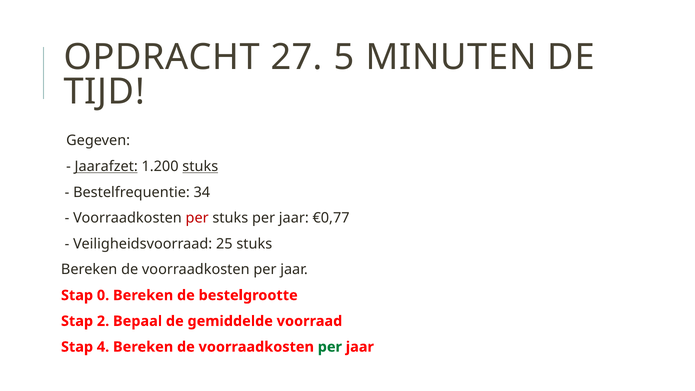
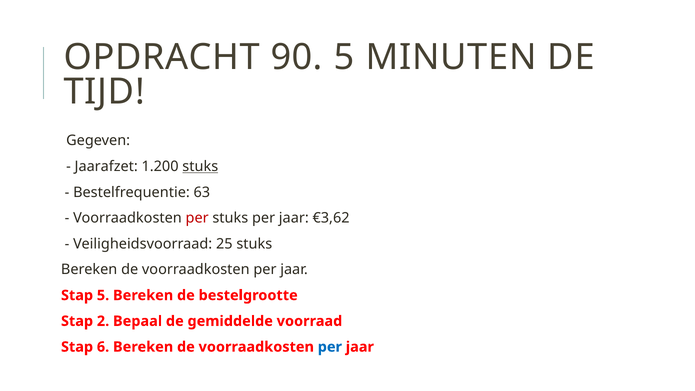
27: 27 -> 90
Jaarafzet underline: present -> none
34: 34 -> 63
€0,77: €0,77 -> €3,62
Stap 0: 0 -> 5
4: 4 -> 6
per at (330, 347) colour: green -> blue
